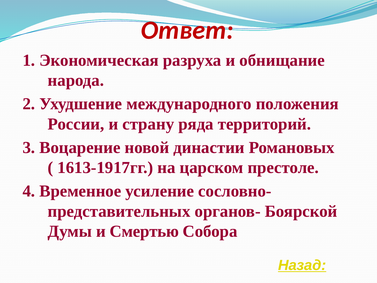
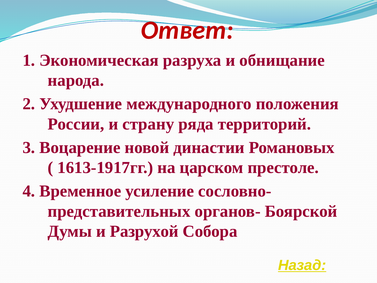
Смертью: Смертью -> Разрухой
